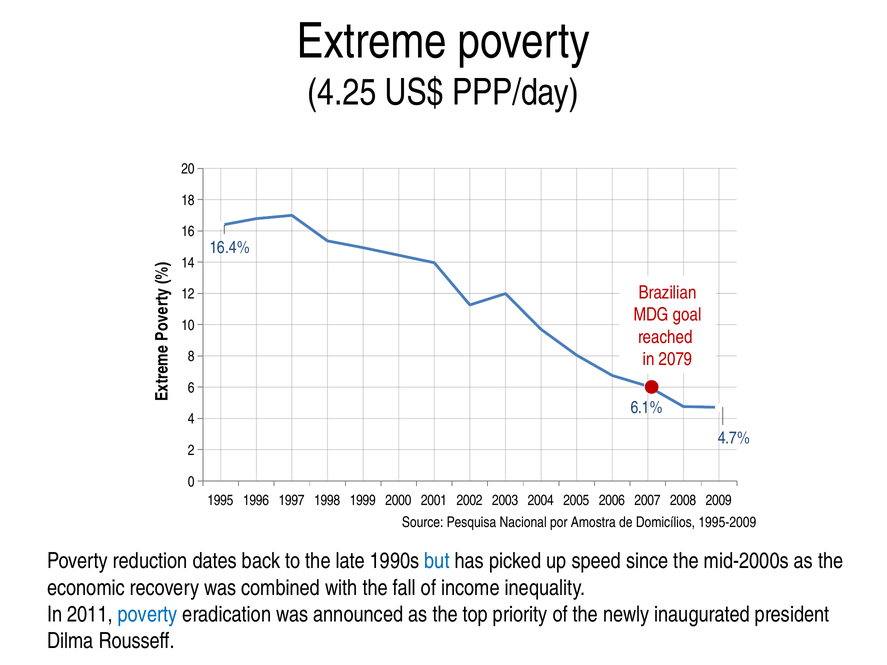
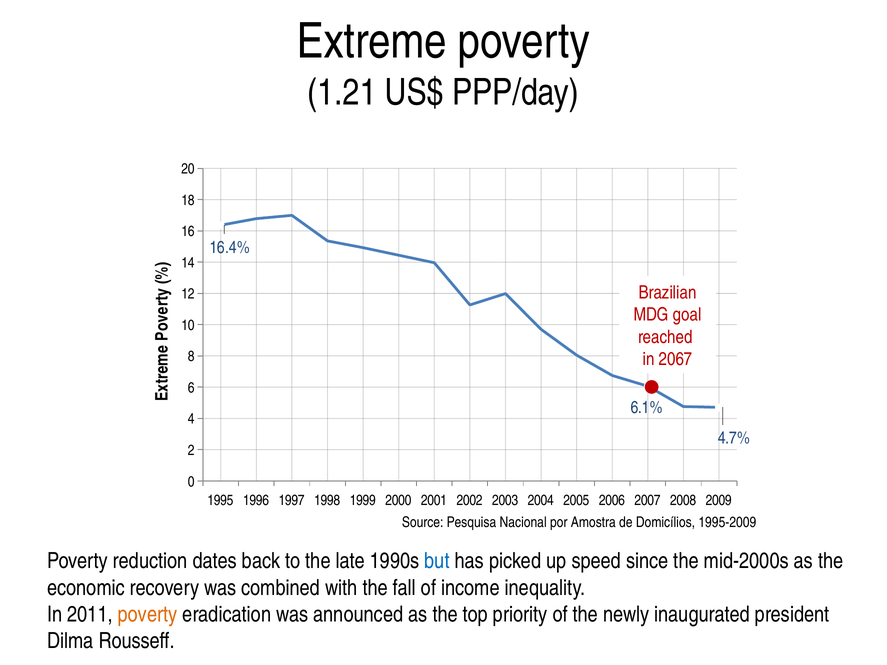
4.25: 4.25 -> 1.21
2079: 2079 -> 2067
poverty at (148, 615) colour: blue -> orange
